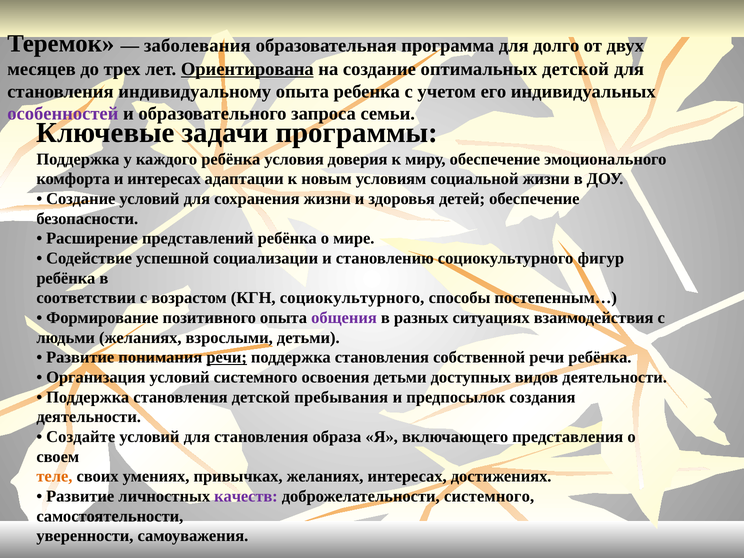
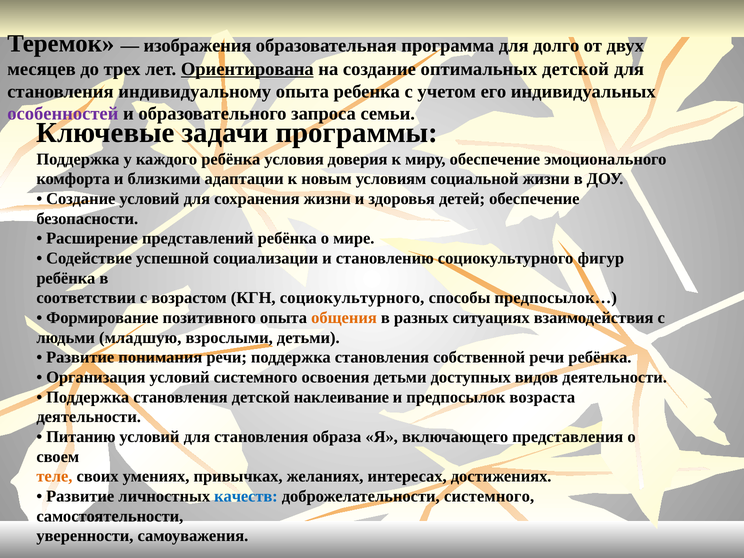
заболевания: заболевания -> изображения
и интересах: интересах -> близкими
постепенным…: постепенным… -> предпосылок…
общения colour: purple -> orange
людьми желаниях: желаниях -> младшую
речи at (227, 357) underline: present -> none
пребывания: пребывания -> наклеивание
создания: создания -> возраста
Создайте: Создайте -> Питанию
качеств colour: purple -> blue
